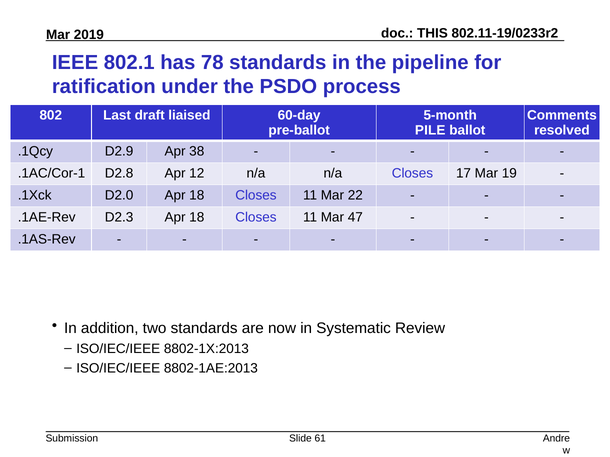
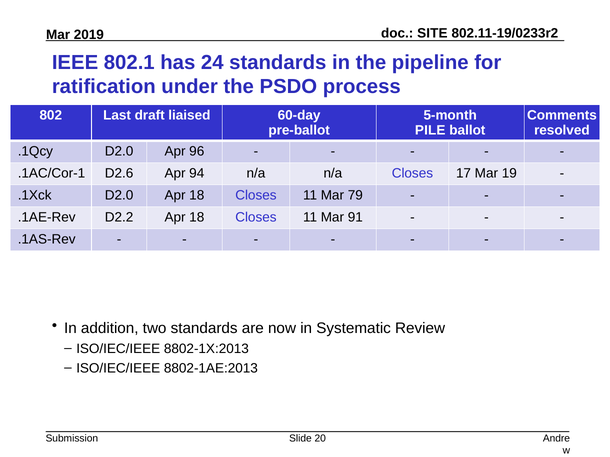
THIS: THIS -> SITE
78: 78 -> 24
.1Qcy D2.9: D2.9 -> D2.0
38: 38 -> 96
D2.8: D2.8 -> D2.6
12: 12 -> 94
22: 22 -> 79
D2.3: D2.3 -> D2.2
47: 47 -> 91
61: 61 -> 20
